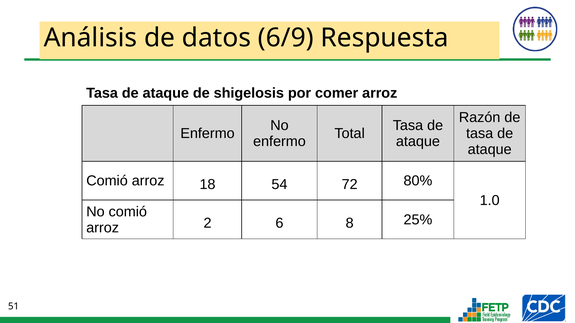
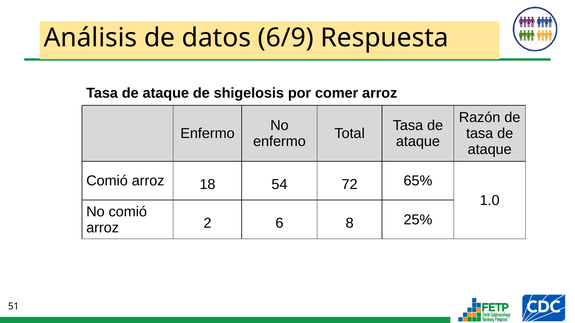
80%: 80% -> 65%
